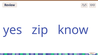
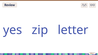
know: know -> letter
